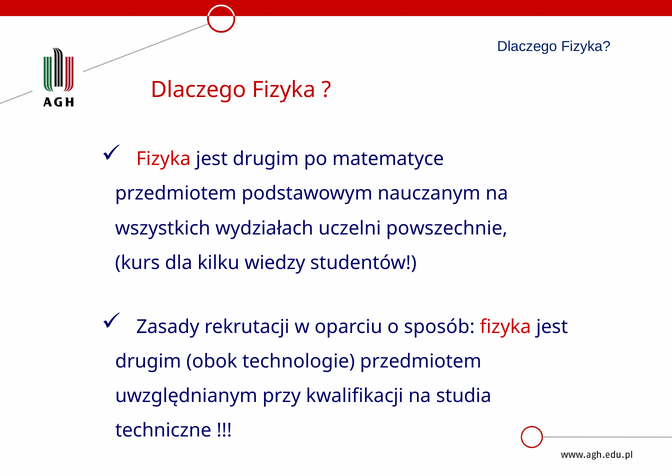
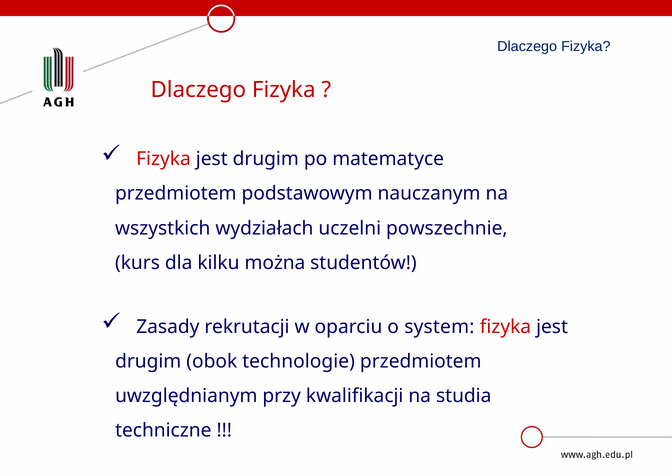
wiedzy: wiedzy -> można
sposób: sposób -> system
